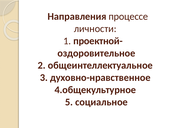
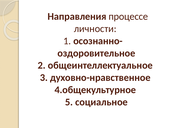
проектной-: проектной- -> осознанно-
